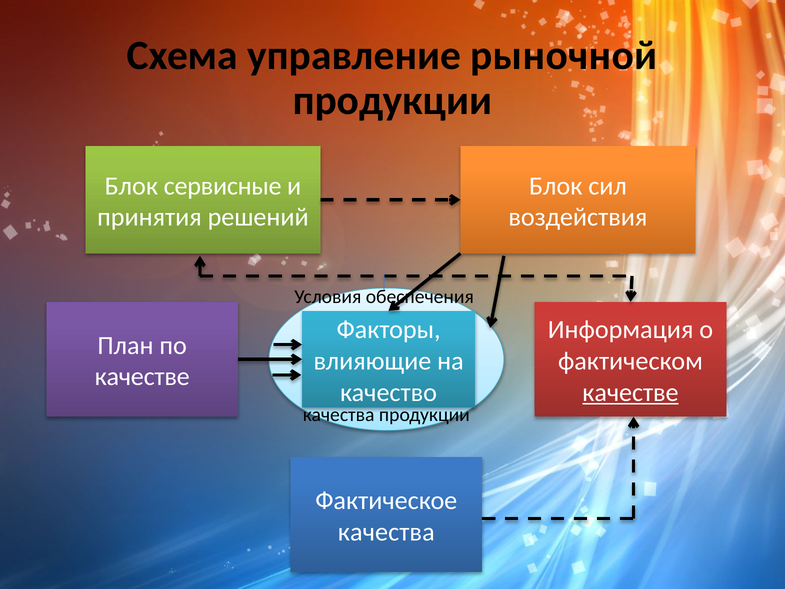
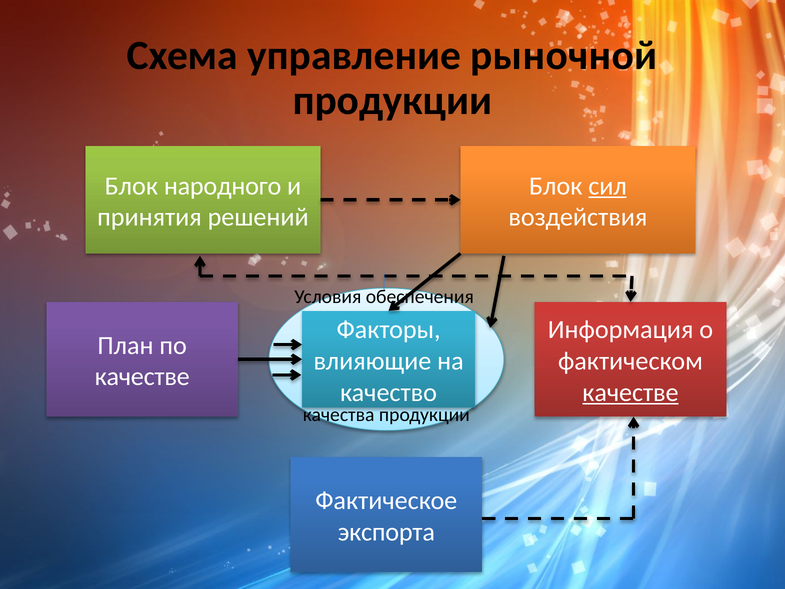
сервисные: сервисные -> народного
сил underline: none -> present
качества at (386, 532): качества -> экспорта
